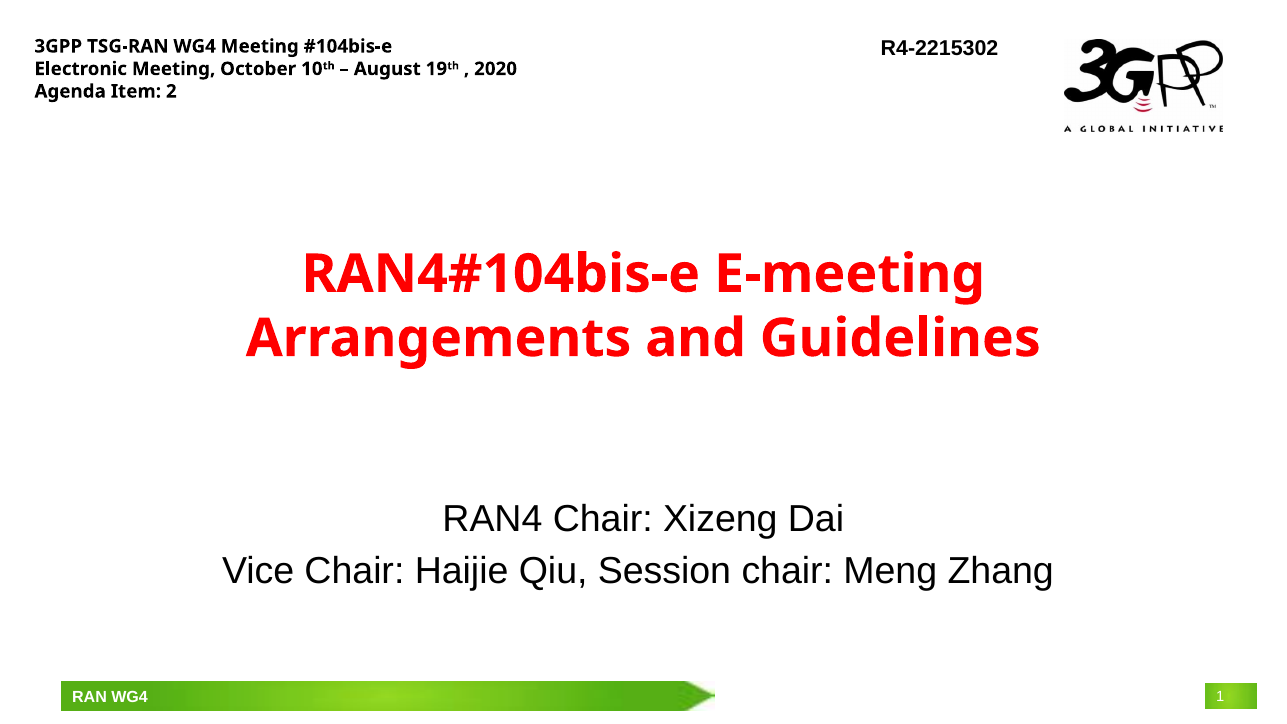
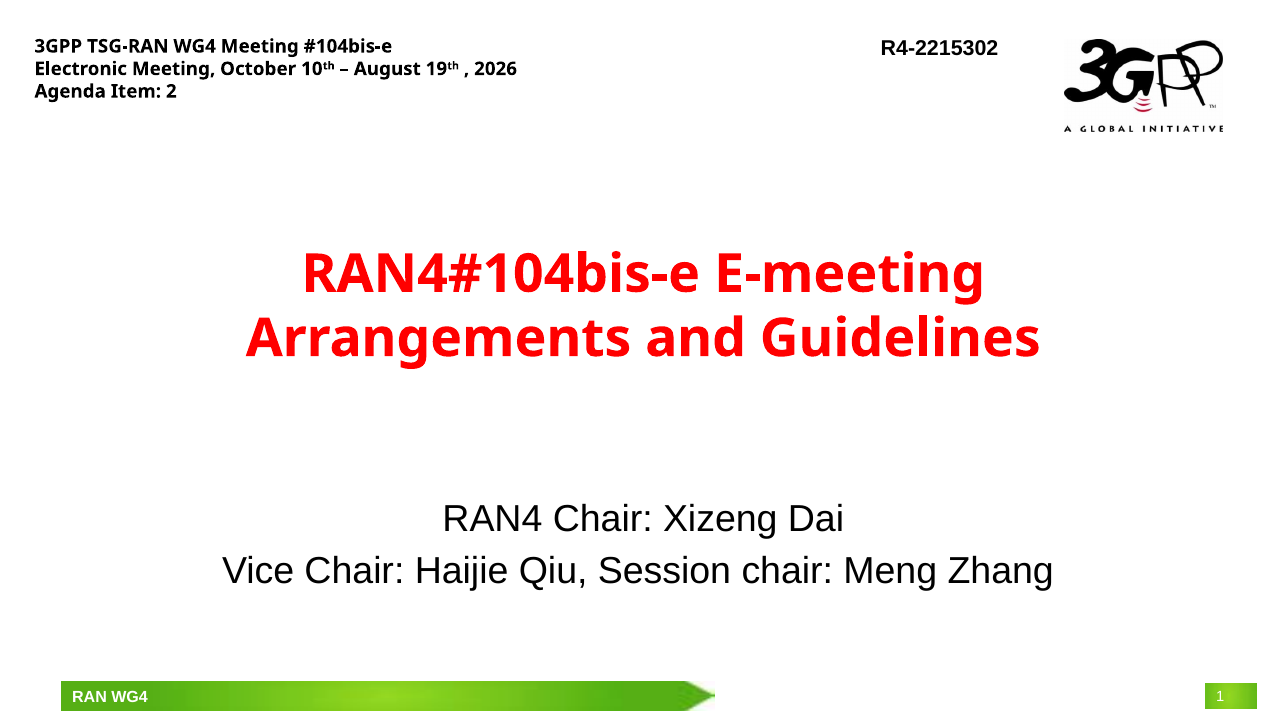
2020: 2020 -> 2026
